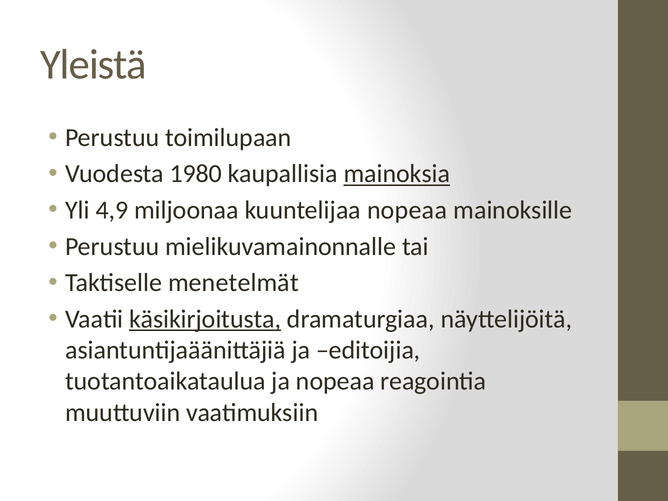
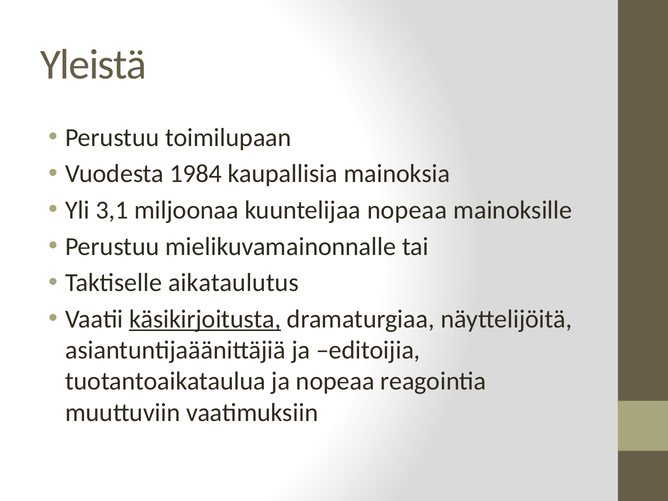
1980: 1980 -> 1984
mainoksia underline: present -> none
4,9: 4,9 -> 3,1
menetelmät: menetelmät -> aikataulutus
